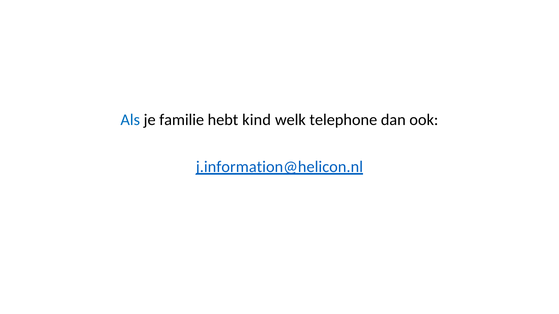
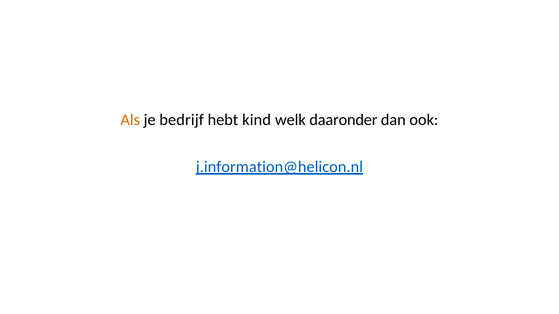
Als colour: blue -> orange
familie: familie -> bedrijf
telephone: telephone -> daaronder
